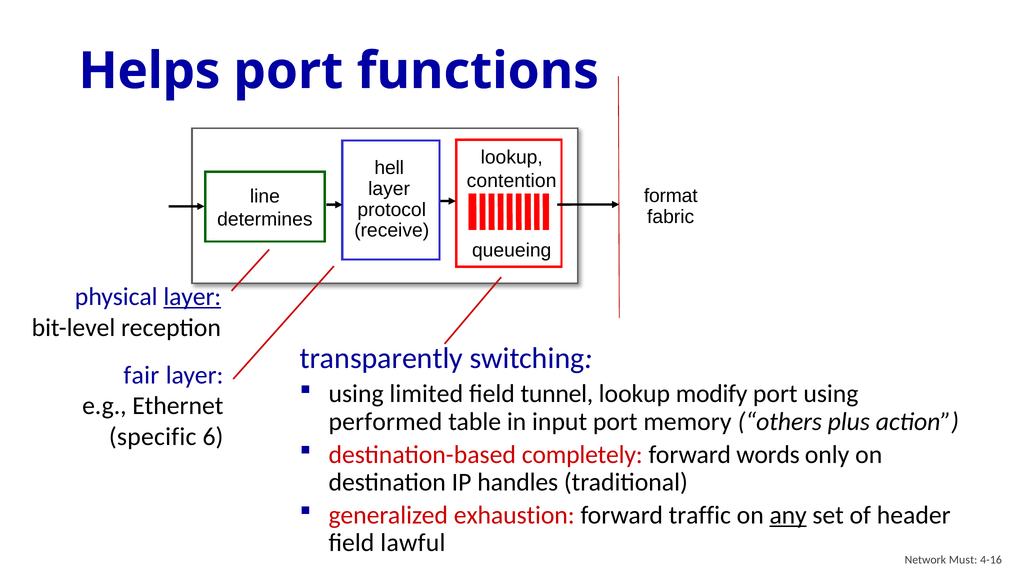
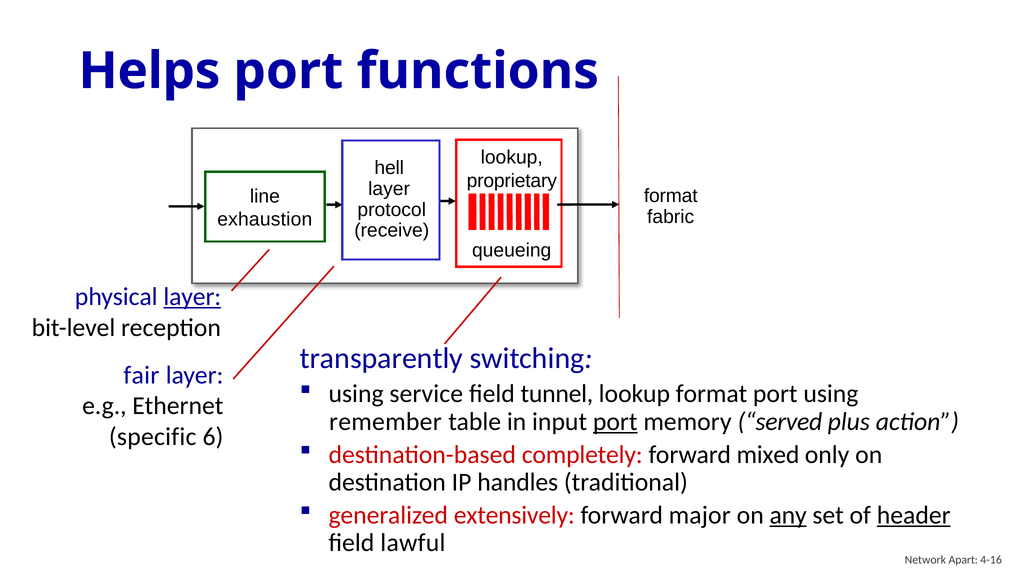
contention: contention -> proprietary
determines: determines -> exhaustion
limited: limited -> service
lookup modify: modify -> format
performed: performed -> remember
port at (615, 421) underline: none -> present
others: others -> served
words: words -> mixed
exhaustion: exhaustion -> extensively
traffic: traffic -> major
header underline: none -> present
Must: Must -> Apart
